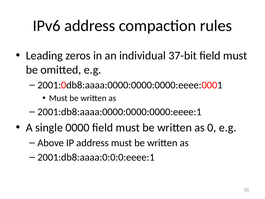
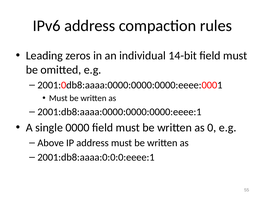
37-bit: 37-bit -> 14-bit
